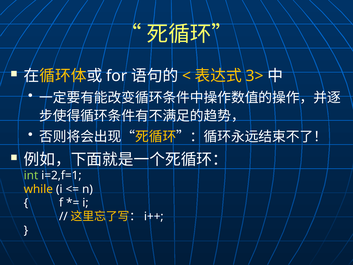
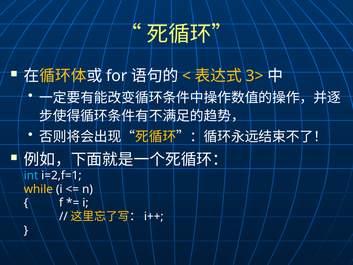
int colour: light green -> light blue
